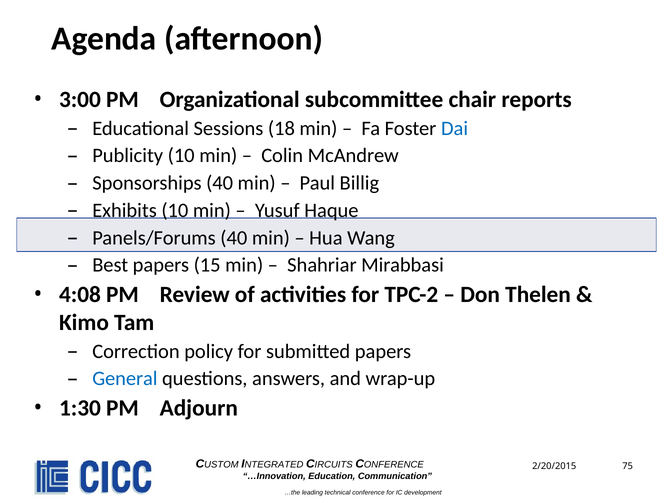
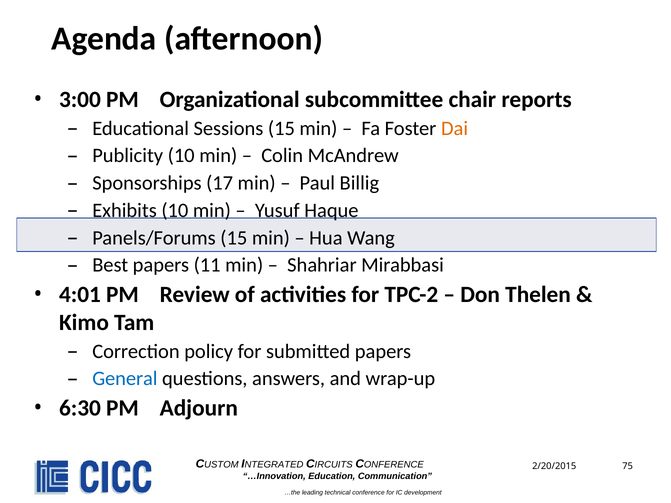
Sessions 18: 18 -> 15
Dai colour: blue -> orange
Sponsorships 40: 40 -> 17
Panels/Forums 40: 40 -> 15
15: 15 -> 11
4:08: 4:08 -> 4:01
1:30: 1:30 -> 6:30
